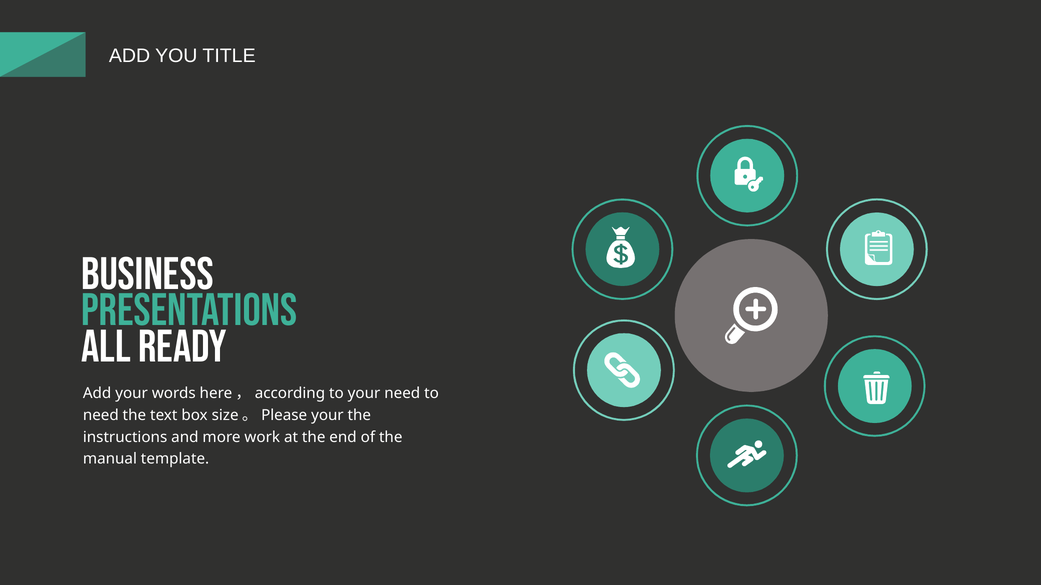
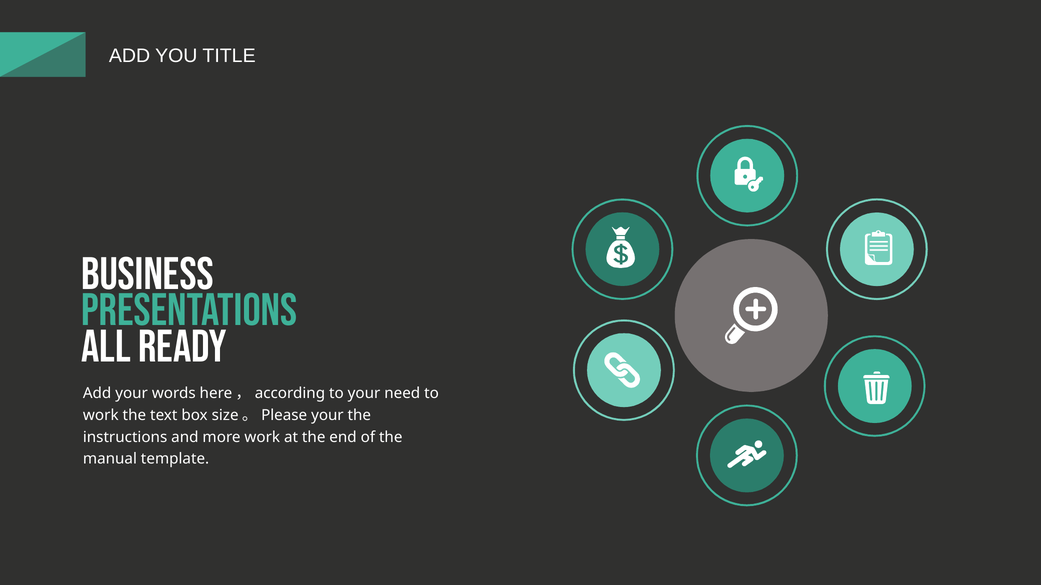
need at (101, 416): need -> work
